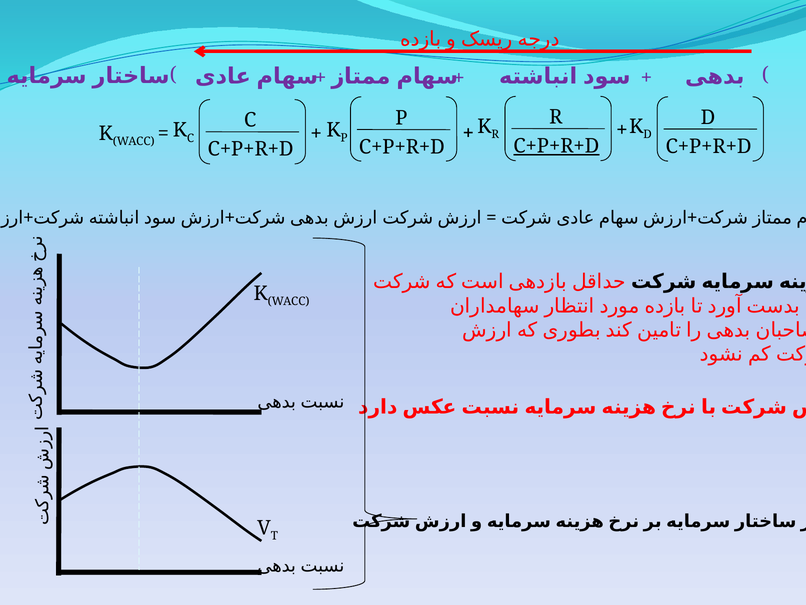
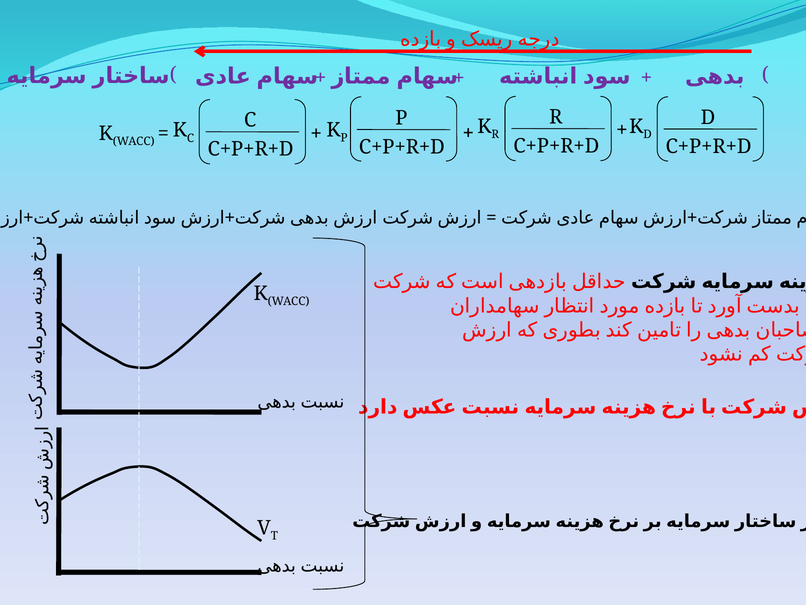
C+P+R+D at (556, 146) underline: present -> none
